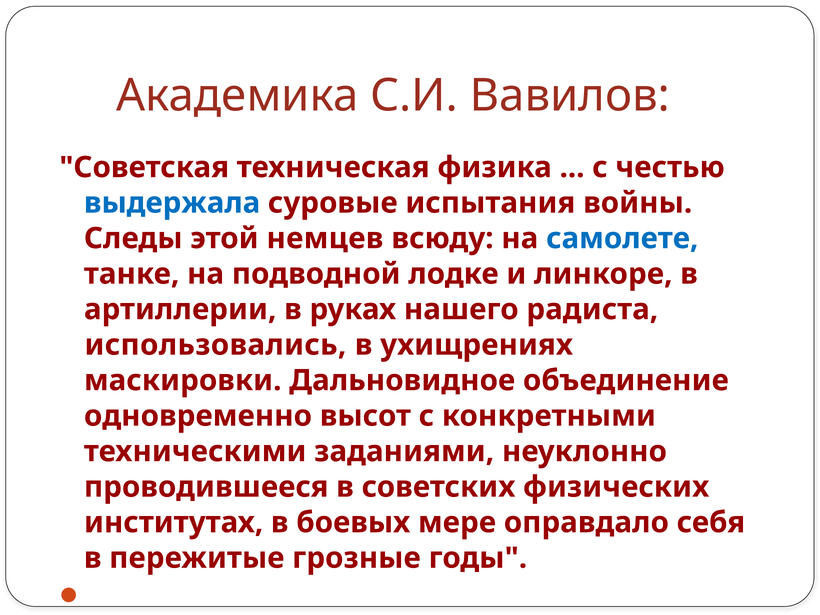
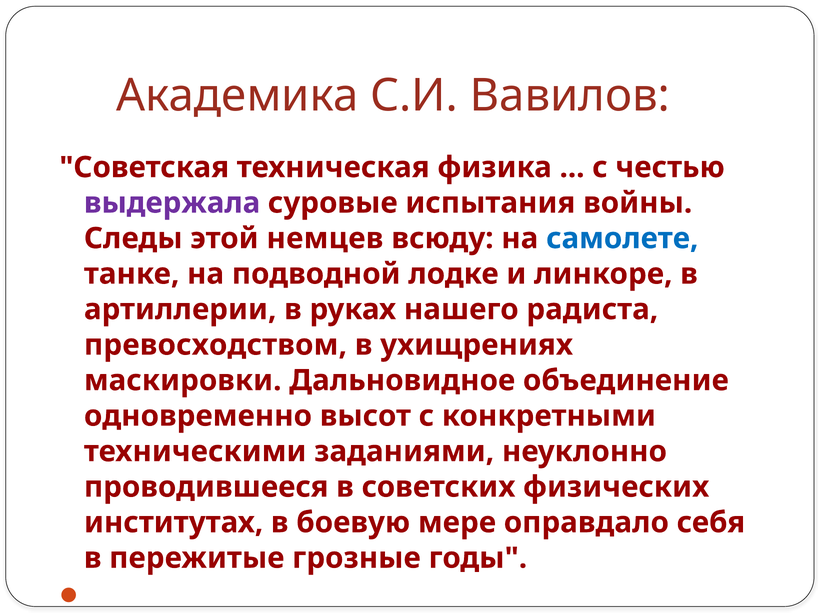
выдержала colour: blue -> purple
использовались: использовались -> превосходством
боевых: боевых -> боевую
